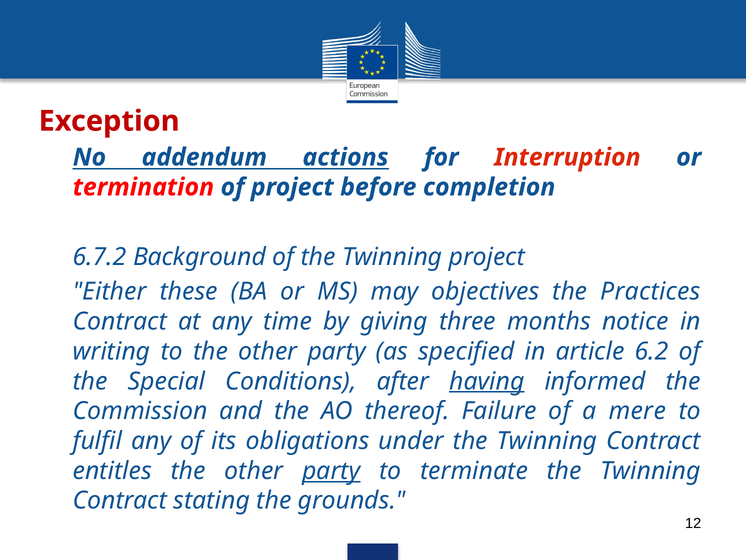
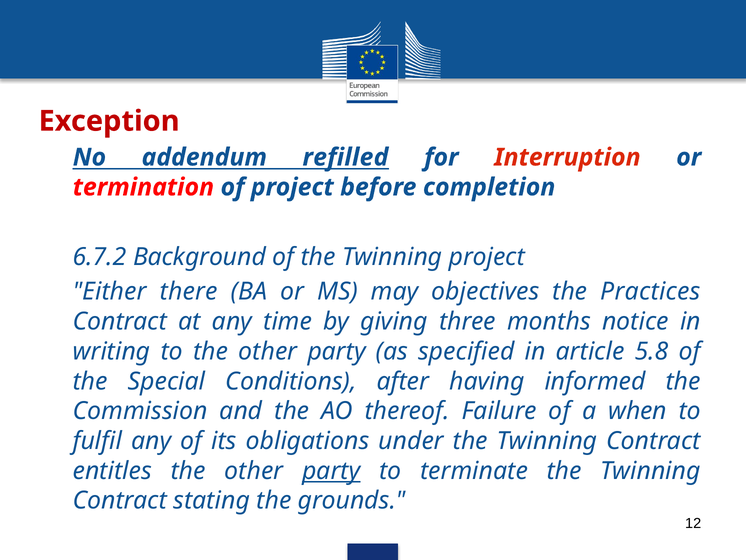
actions: actions -> refilled
these: these -> there
6.2: 6.2 -> 5.8
having underline: present -> none
mere: mere -> when
